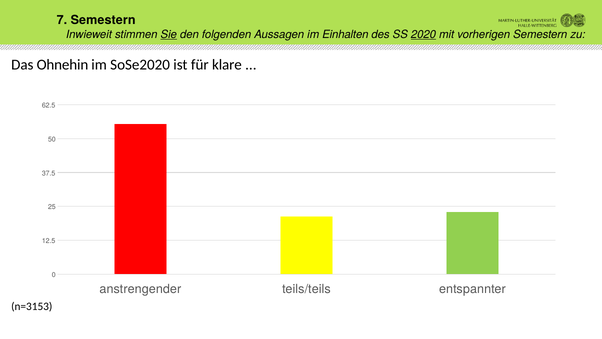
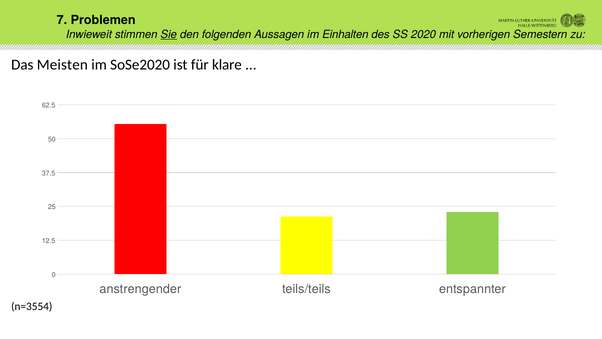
7 Semestern: Semestern -> Problemen
2020 underline: present -> none
Ohnehin: Ohnehin -> Meisten
n=3153: n=3153 -> n=3554
